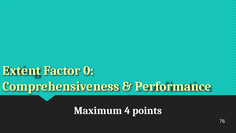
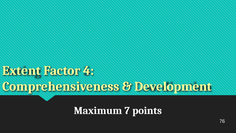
0: 0 -> 4
Performance: Performance -> Development
4: 4 -> 7
